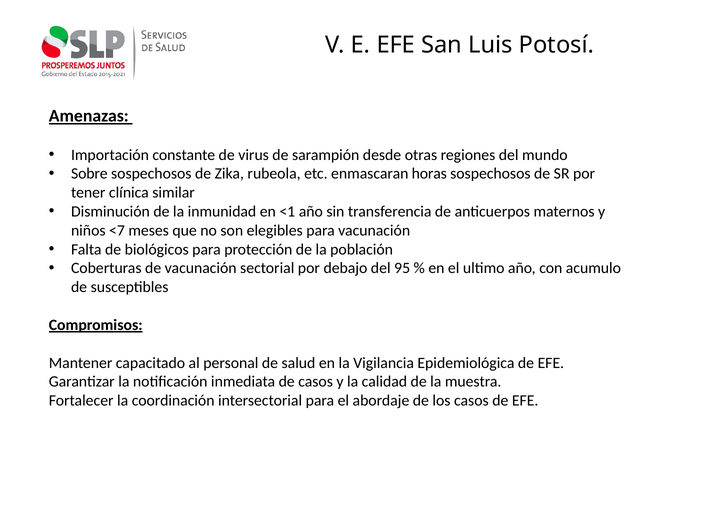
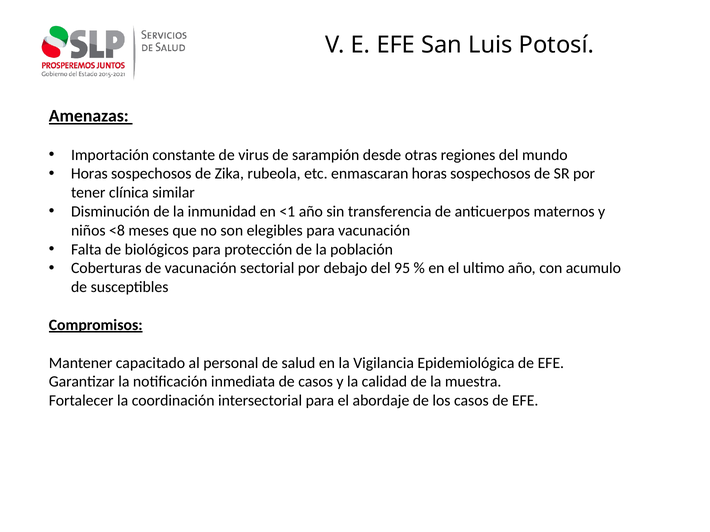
Sobre at (89, 174): Sobre -> Horas
<7: <7 -> <8
